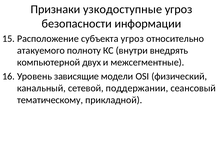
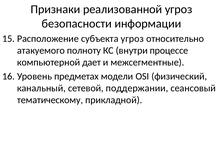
узкодоступные: узкодоступные -> реализованной
внедрять: внедрять -> процессе
двух: двух -> дает
зависящие: зависящие -> предметах
